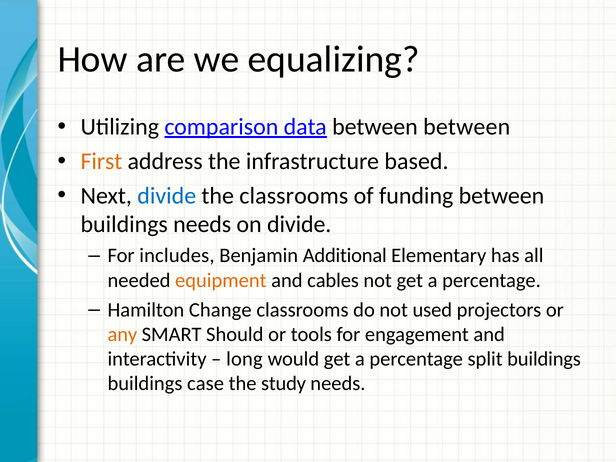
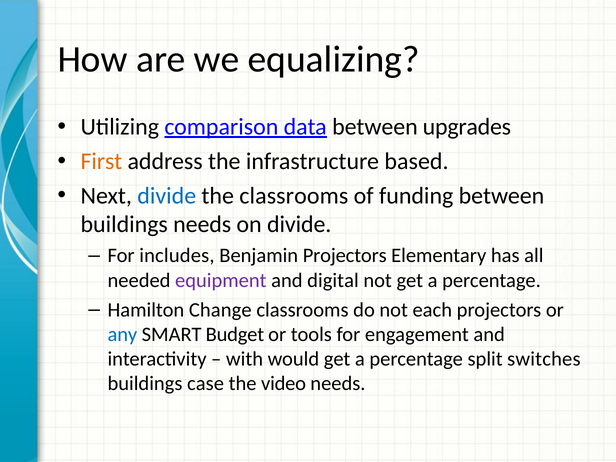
between between: between -> upgrades
Benjamin Additional: Additional -> Projectors
equipment colour: orange -> purple
cables: cables -> digital
used: used -> each
any colour: orange -> blue
Should: Should -> Budget
long: long -> with
split buildings: buildings -> switches
study: study -> video
